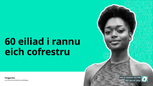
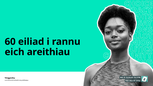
cofrestru: cofrestru -> areithiau
